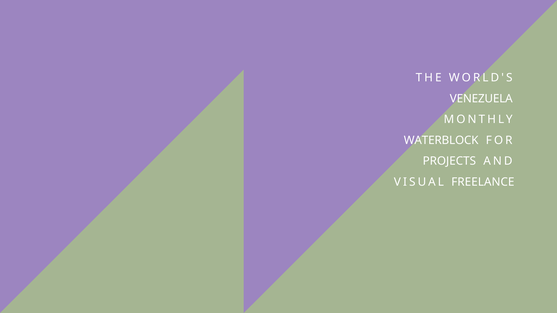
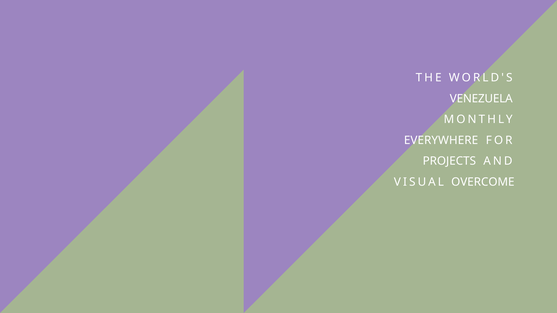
WATERBLOCK: WATERBLOCK -> EVERYWHERE
FREELANCE: FREELANCE -> OVERCOME
